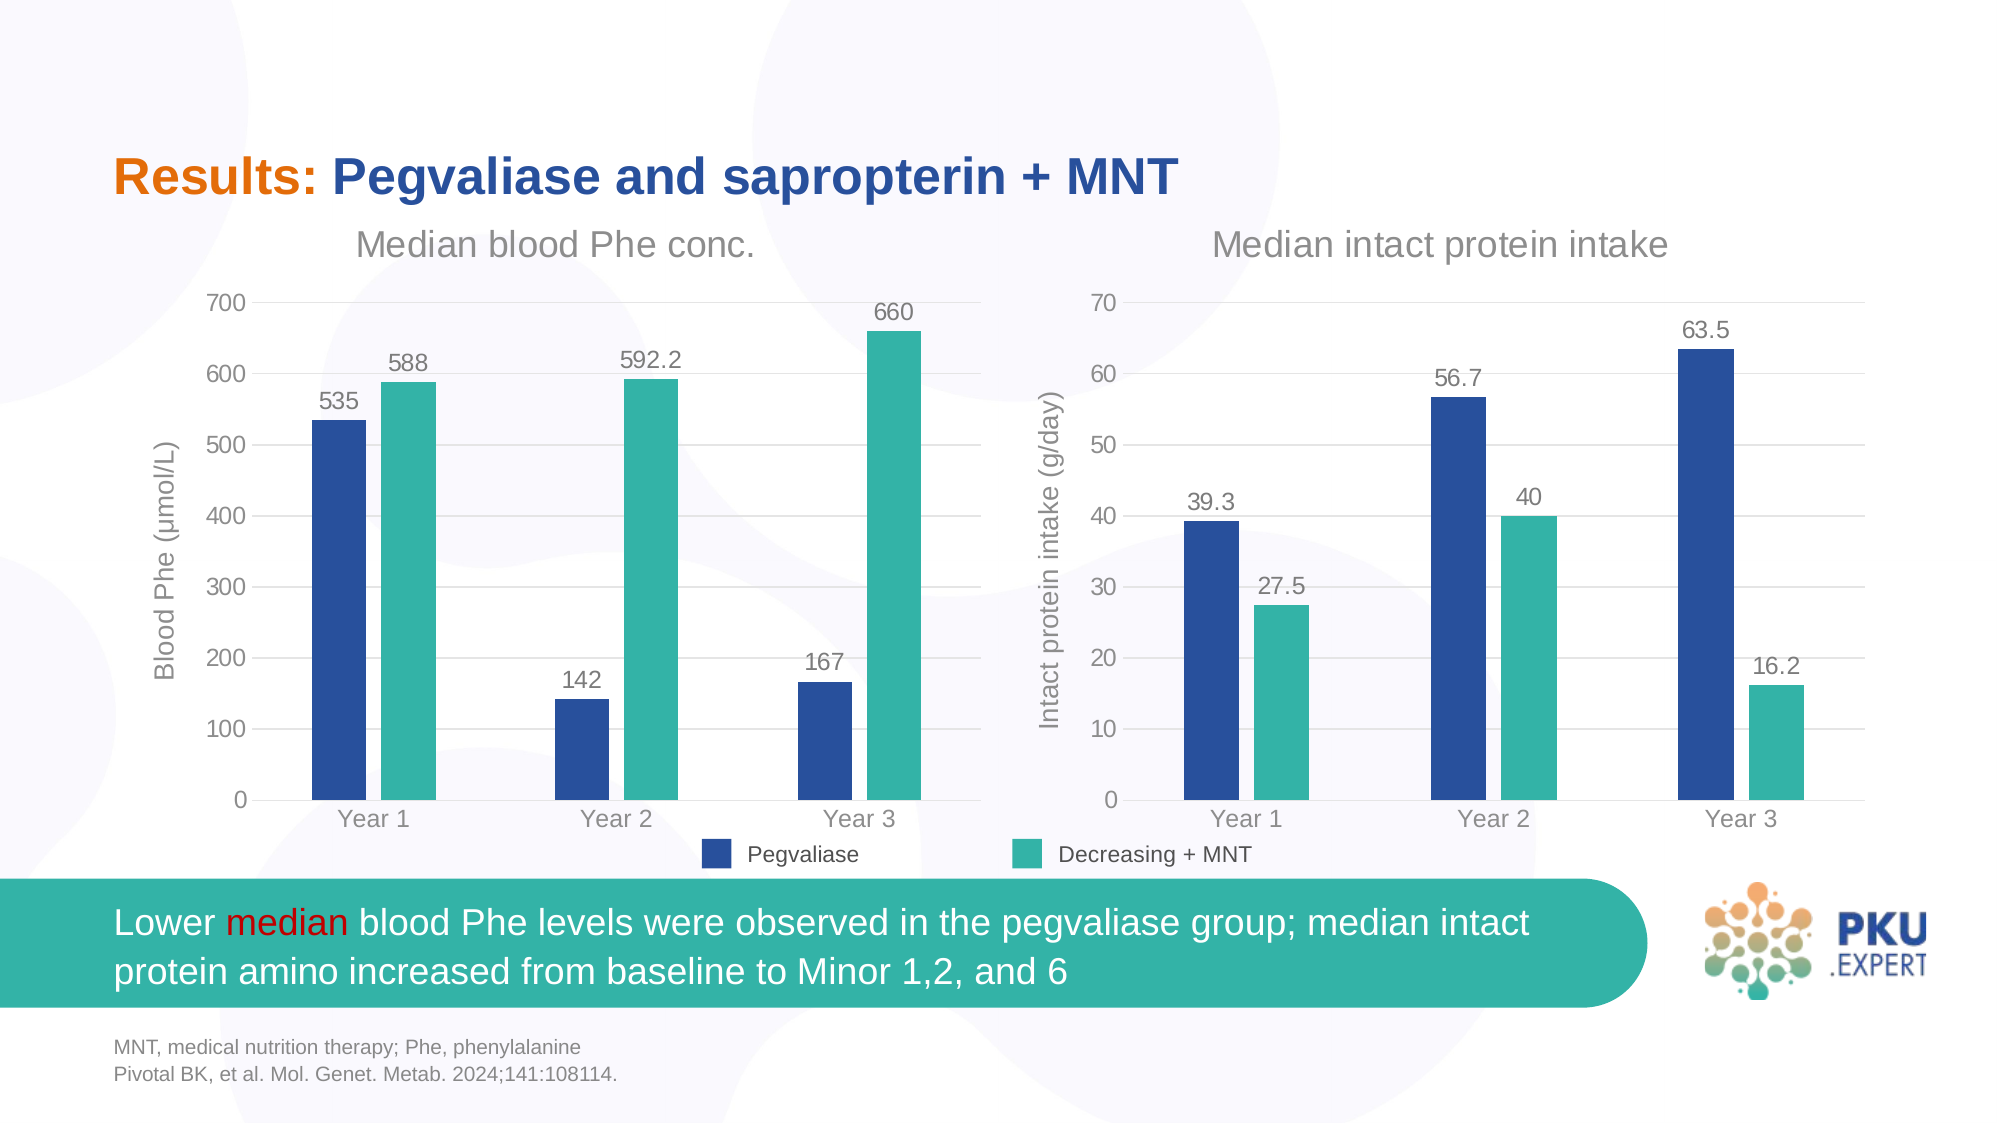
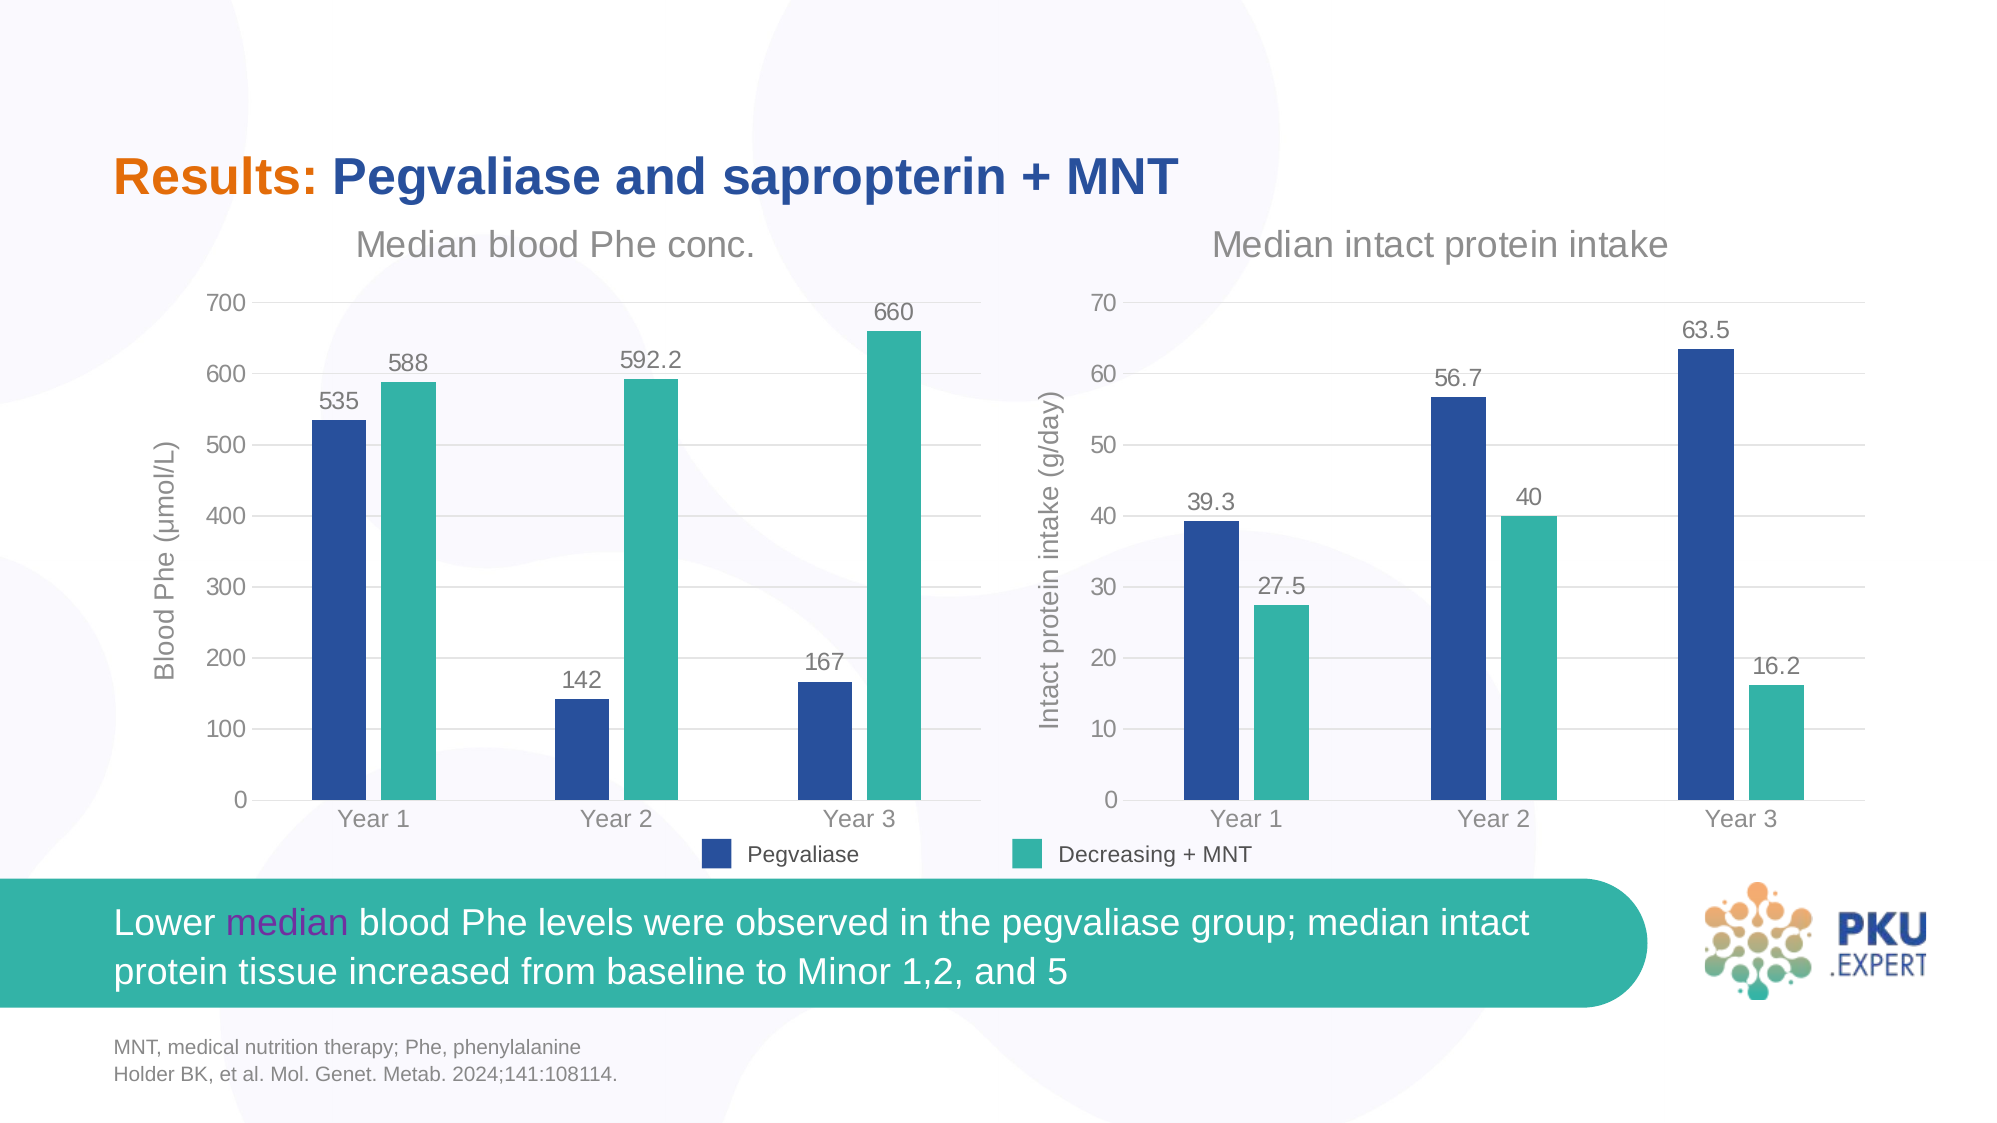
median at (287, 923) colour: red -> purple
amino: amino -> tissue
6: 6 -> 5
Pivotal: Pivotal -> Holder
